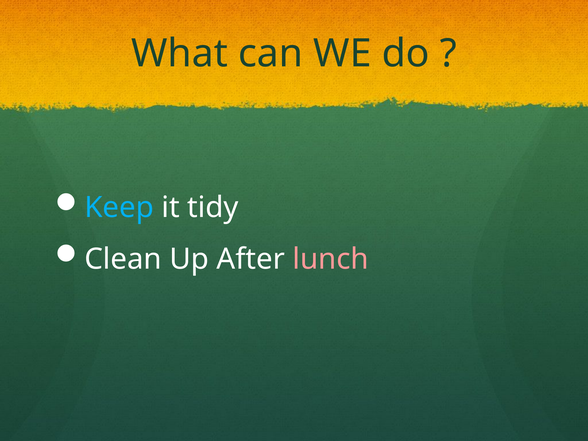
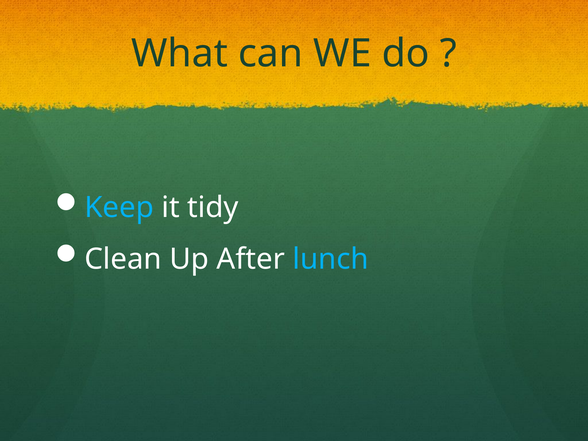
lunch colour: pink -> light blue
